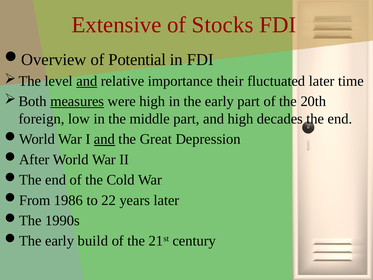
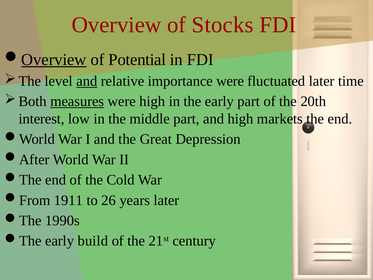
Extensive at (116, 25): Extensive -> Overview
Overview at (54, 60) underline: none -> present
importance their: their -> were
foreign: foreign -> interest
decades: decades -> markets
and at (104, 139) underline: present -> none
1986: 1986 -> 1911
22: 22 -> 26
